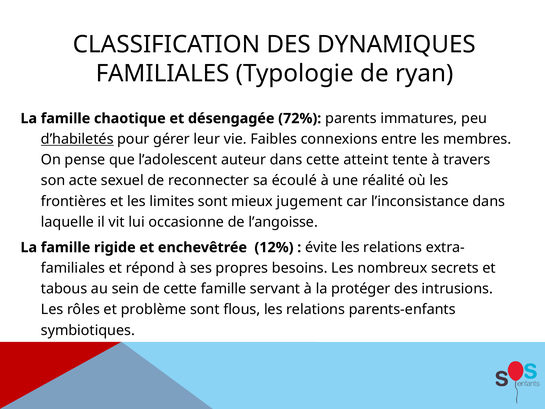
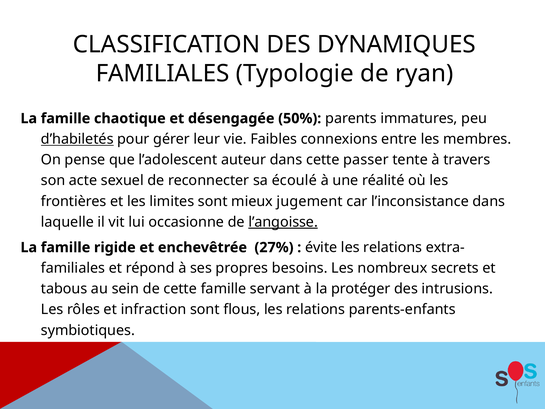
72%: 72% -> 50%
atteint: atteint -> passer
l’angoisse underline: none -> present
12%: 12% -> 27%
problème: problème -> infraction
